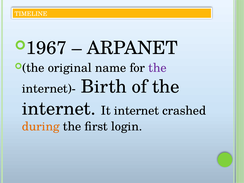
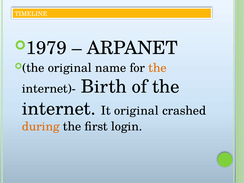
1967: 1967 -> 1979
the at (157, 68) colour: purple -> orange
It internet: internet -> original
